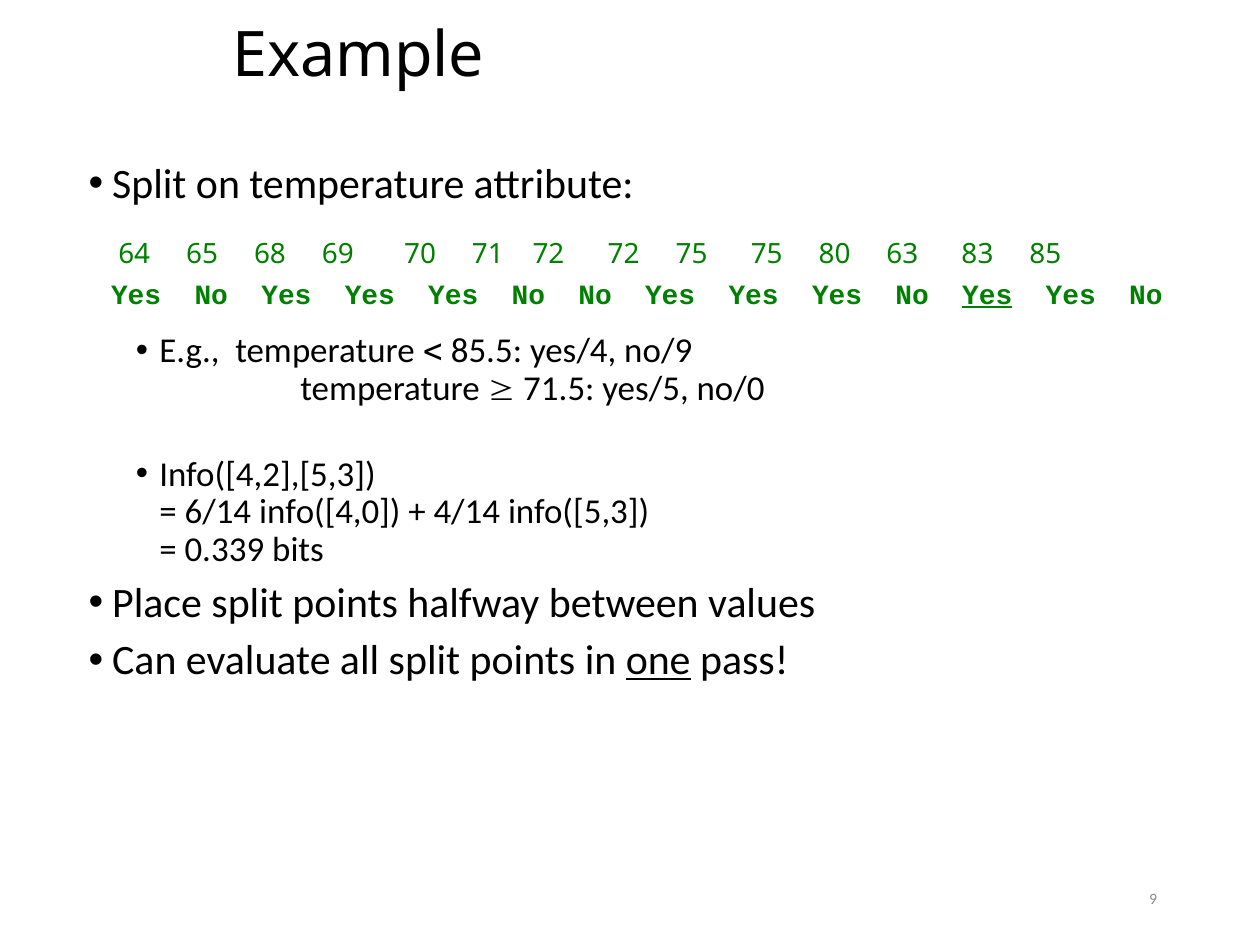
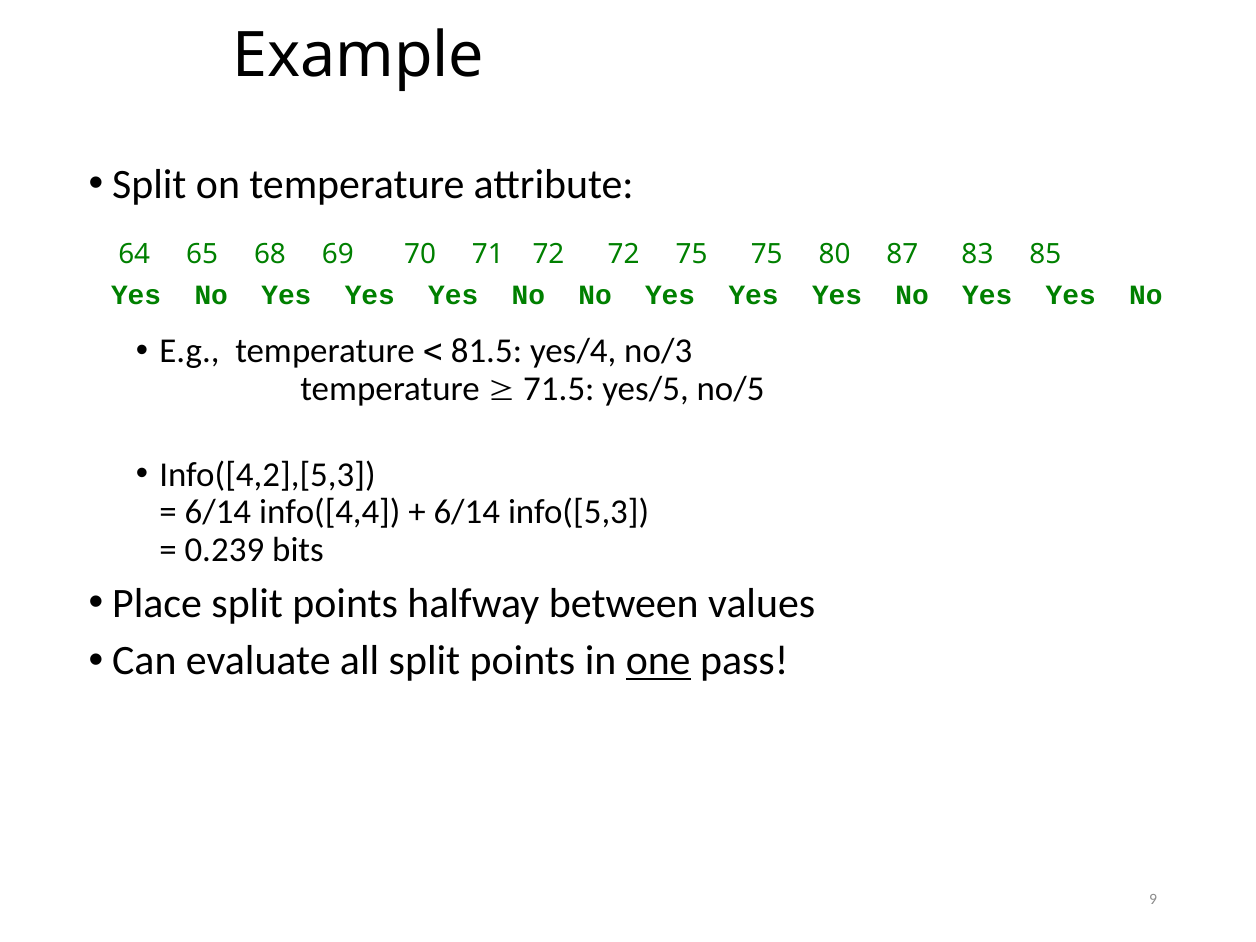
63: 63 -> 87
Yes at (987, 295) underline: present -> none
85.5: 85.5 -> 81.5
no/9: no/9 -> no/3
no/0: no/0 -> no/5
info([4,0: info([4,0 -> info([4,4
4/14 at (467, 512): 4/14 -> 6/14
0.339: 0.339 -> 0.239
